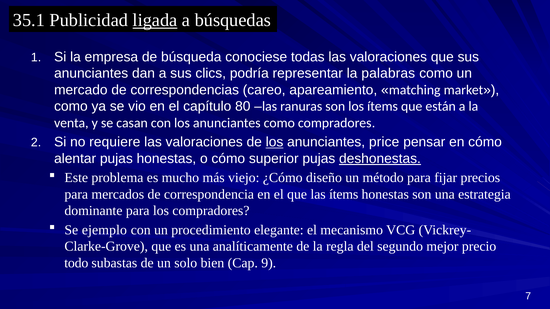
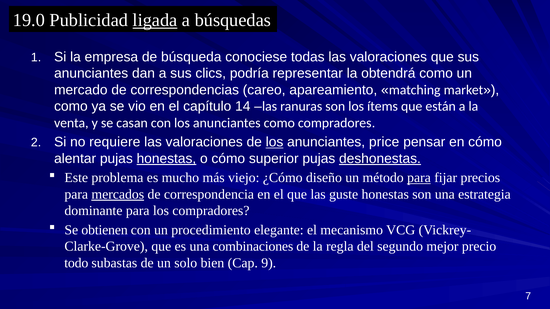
35.1: 35.1 -> 19.0
palabras: palabras -> obtendrá
80: 80 -> 14
honestas at (166, 159) underline: none -> present
para at (419, 178) underline: none -> present
mercados underline: none -> present
las ítems: ítems -> guste
ejemplo: ejemplo -> obtienen
analíticamente: analíticamente -> combinaciones
